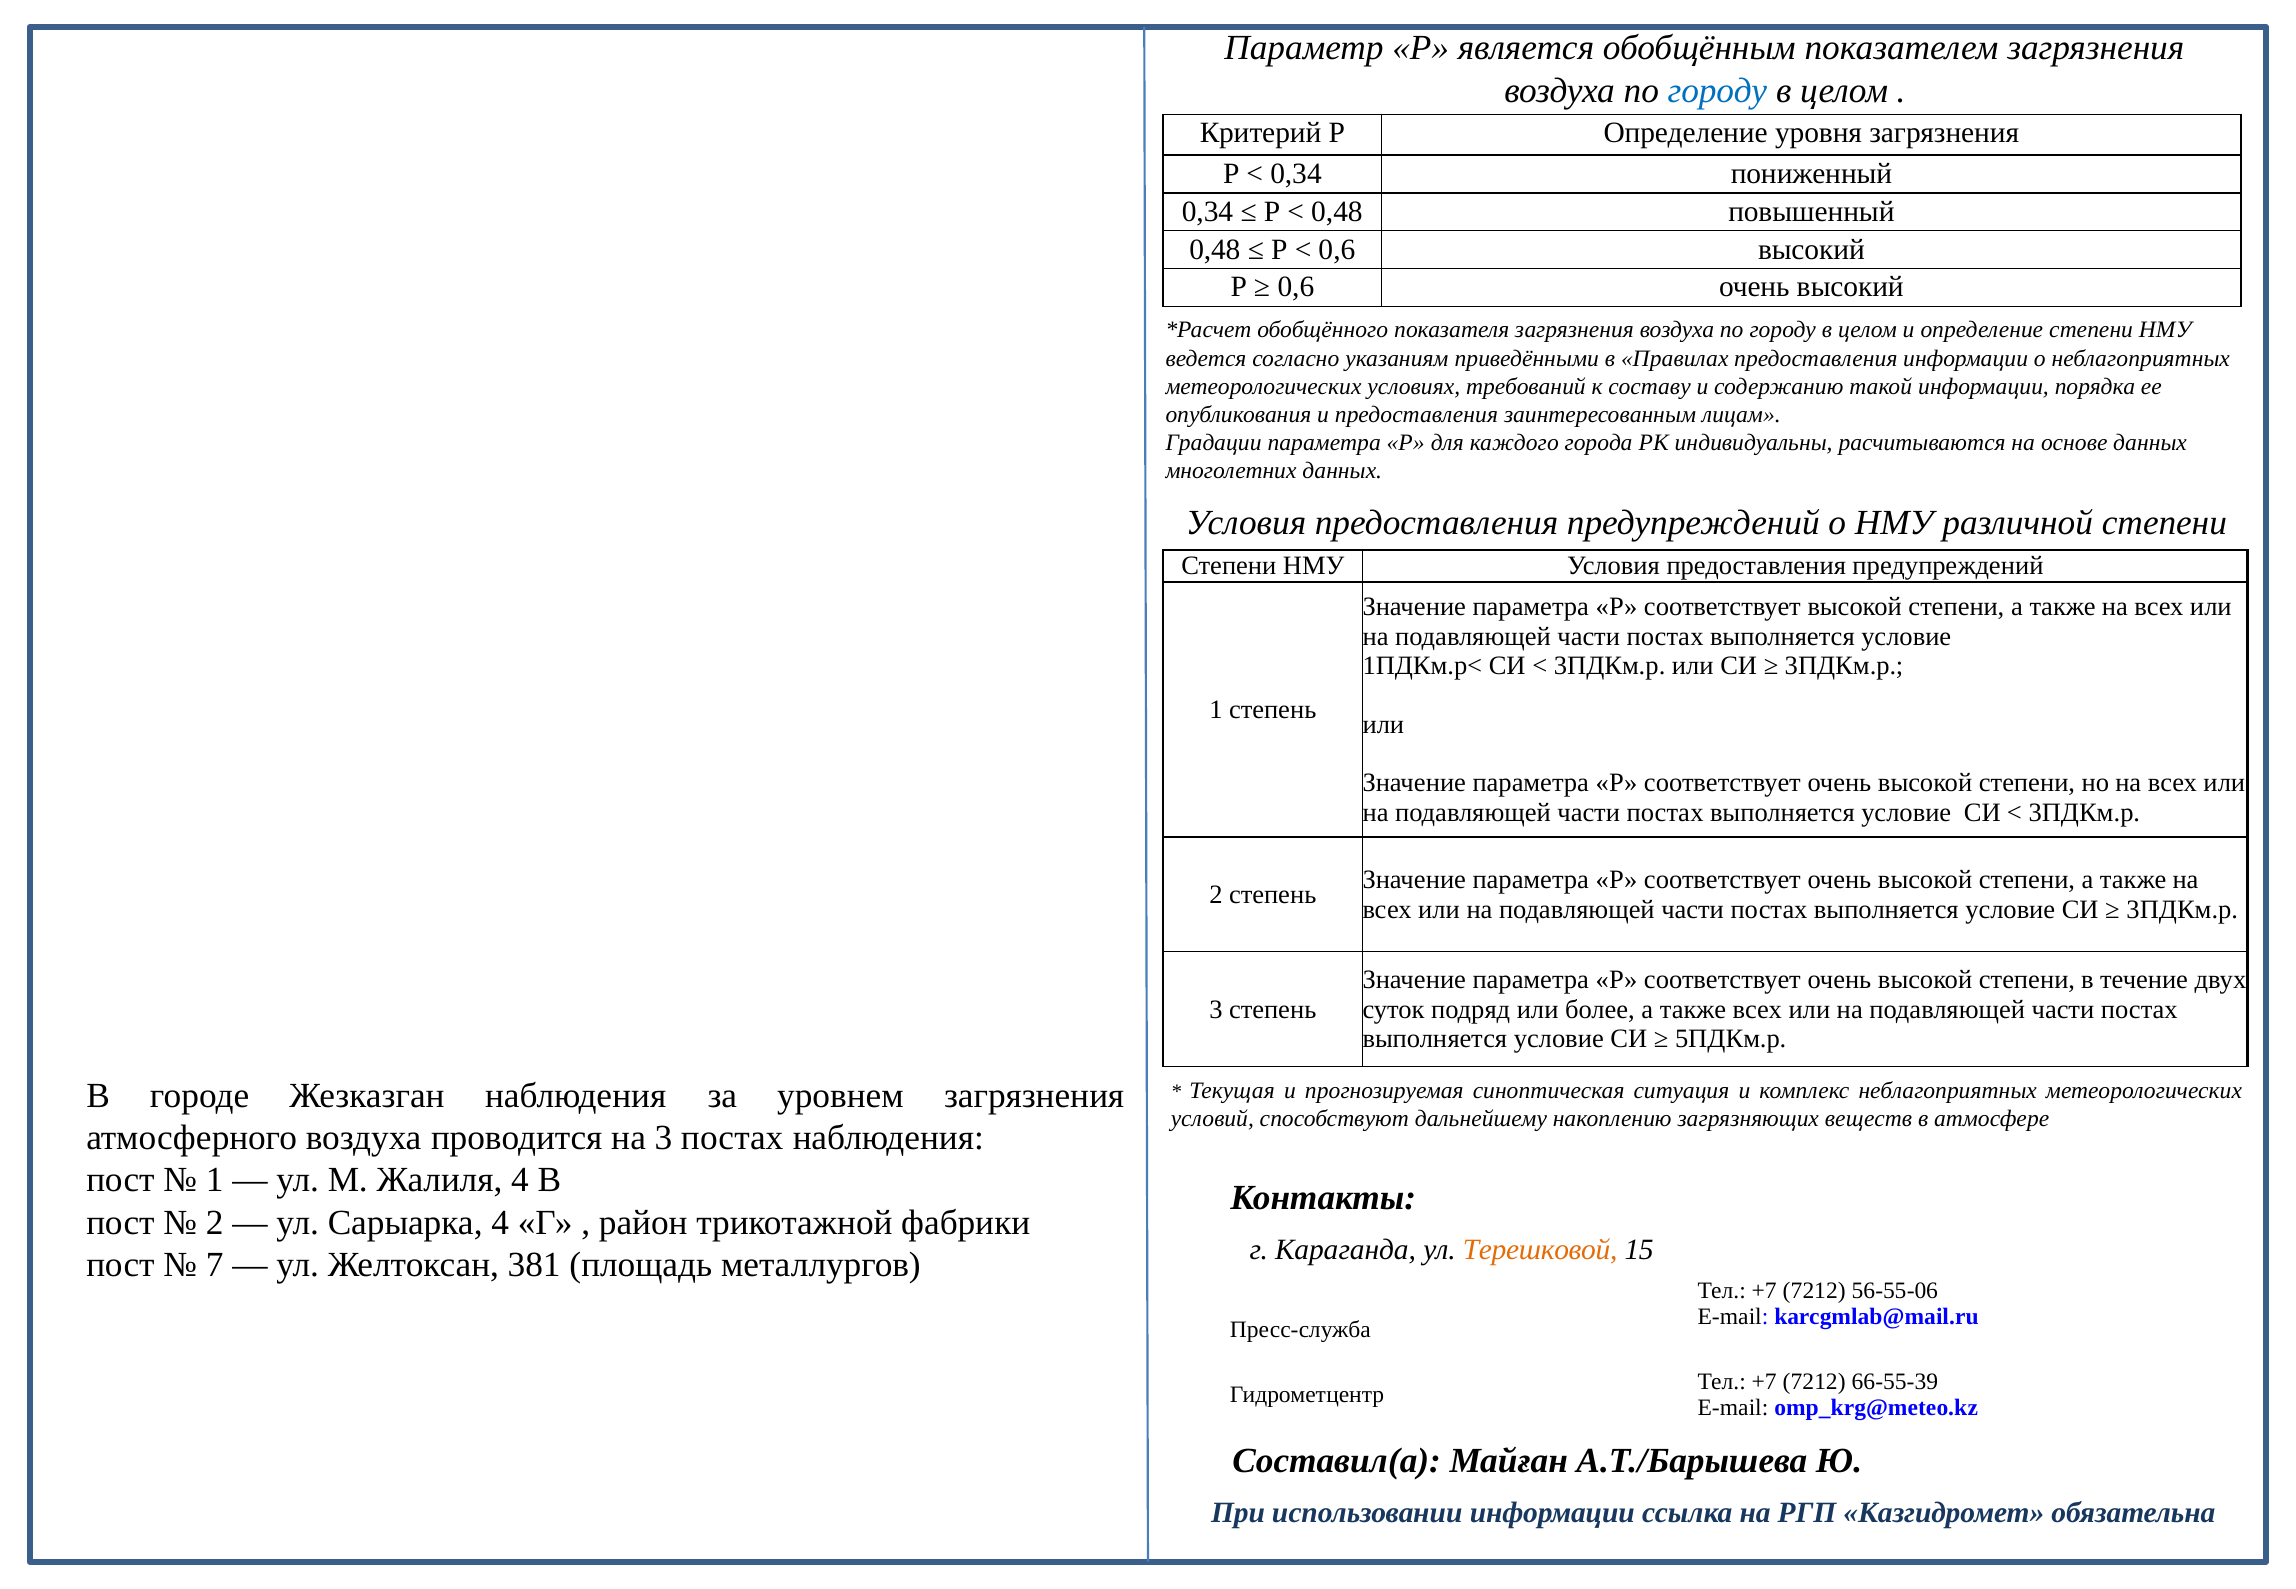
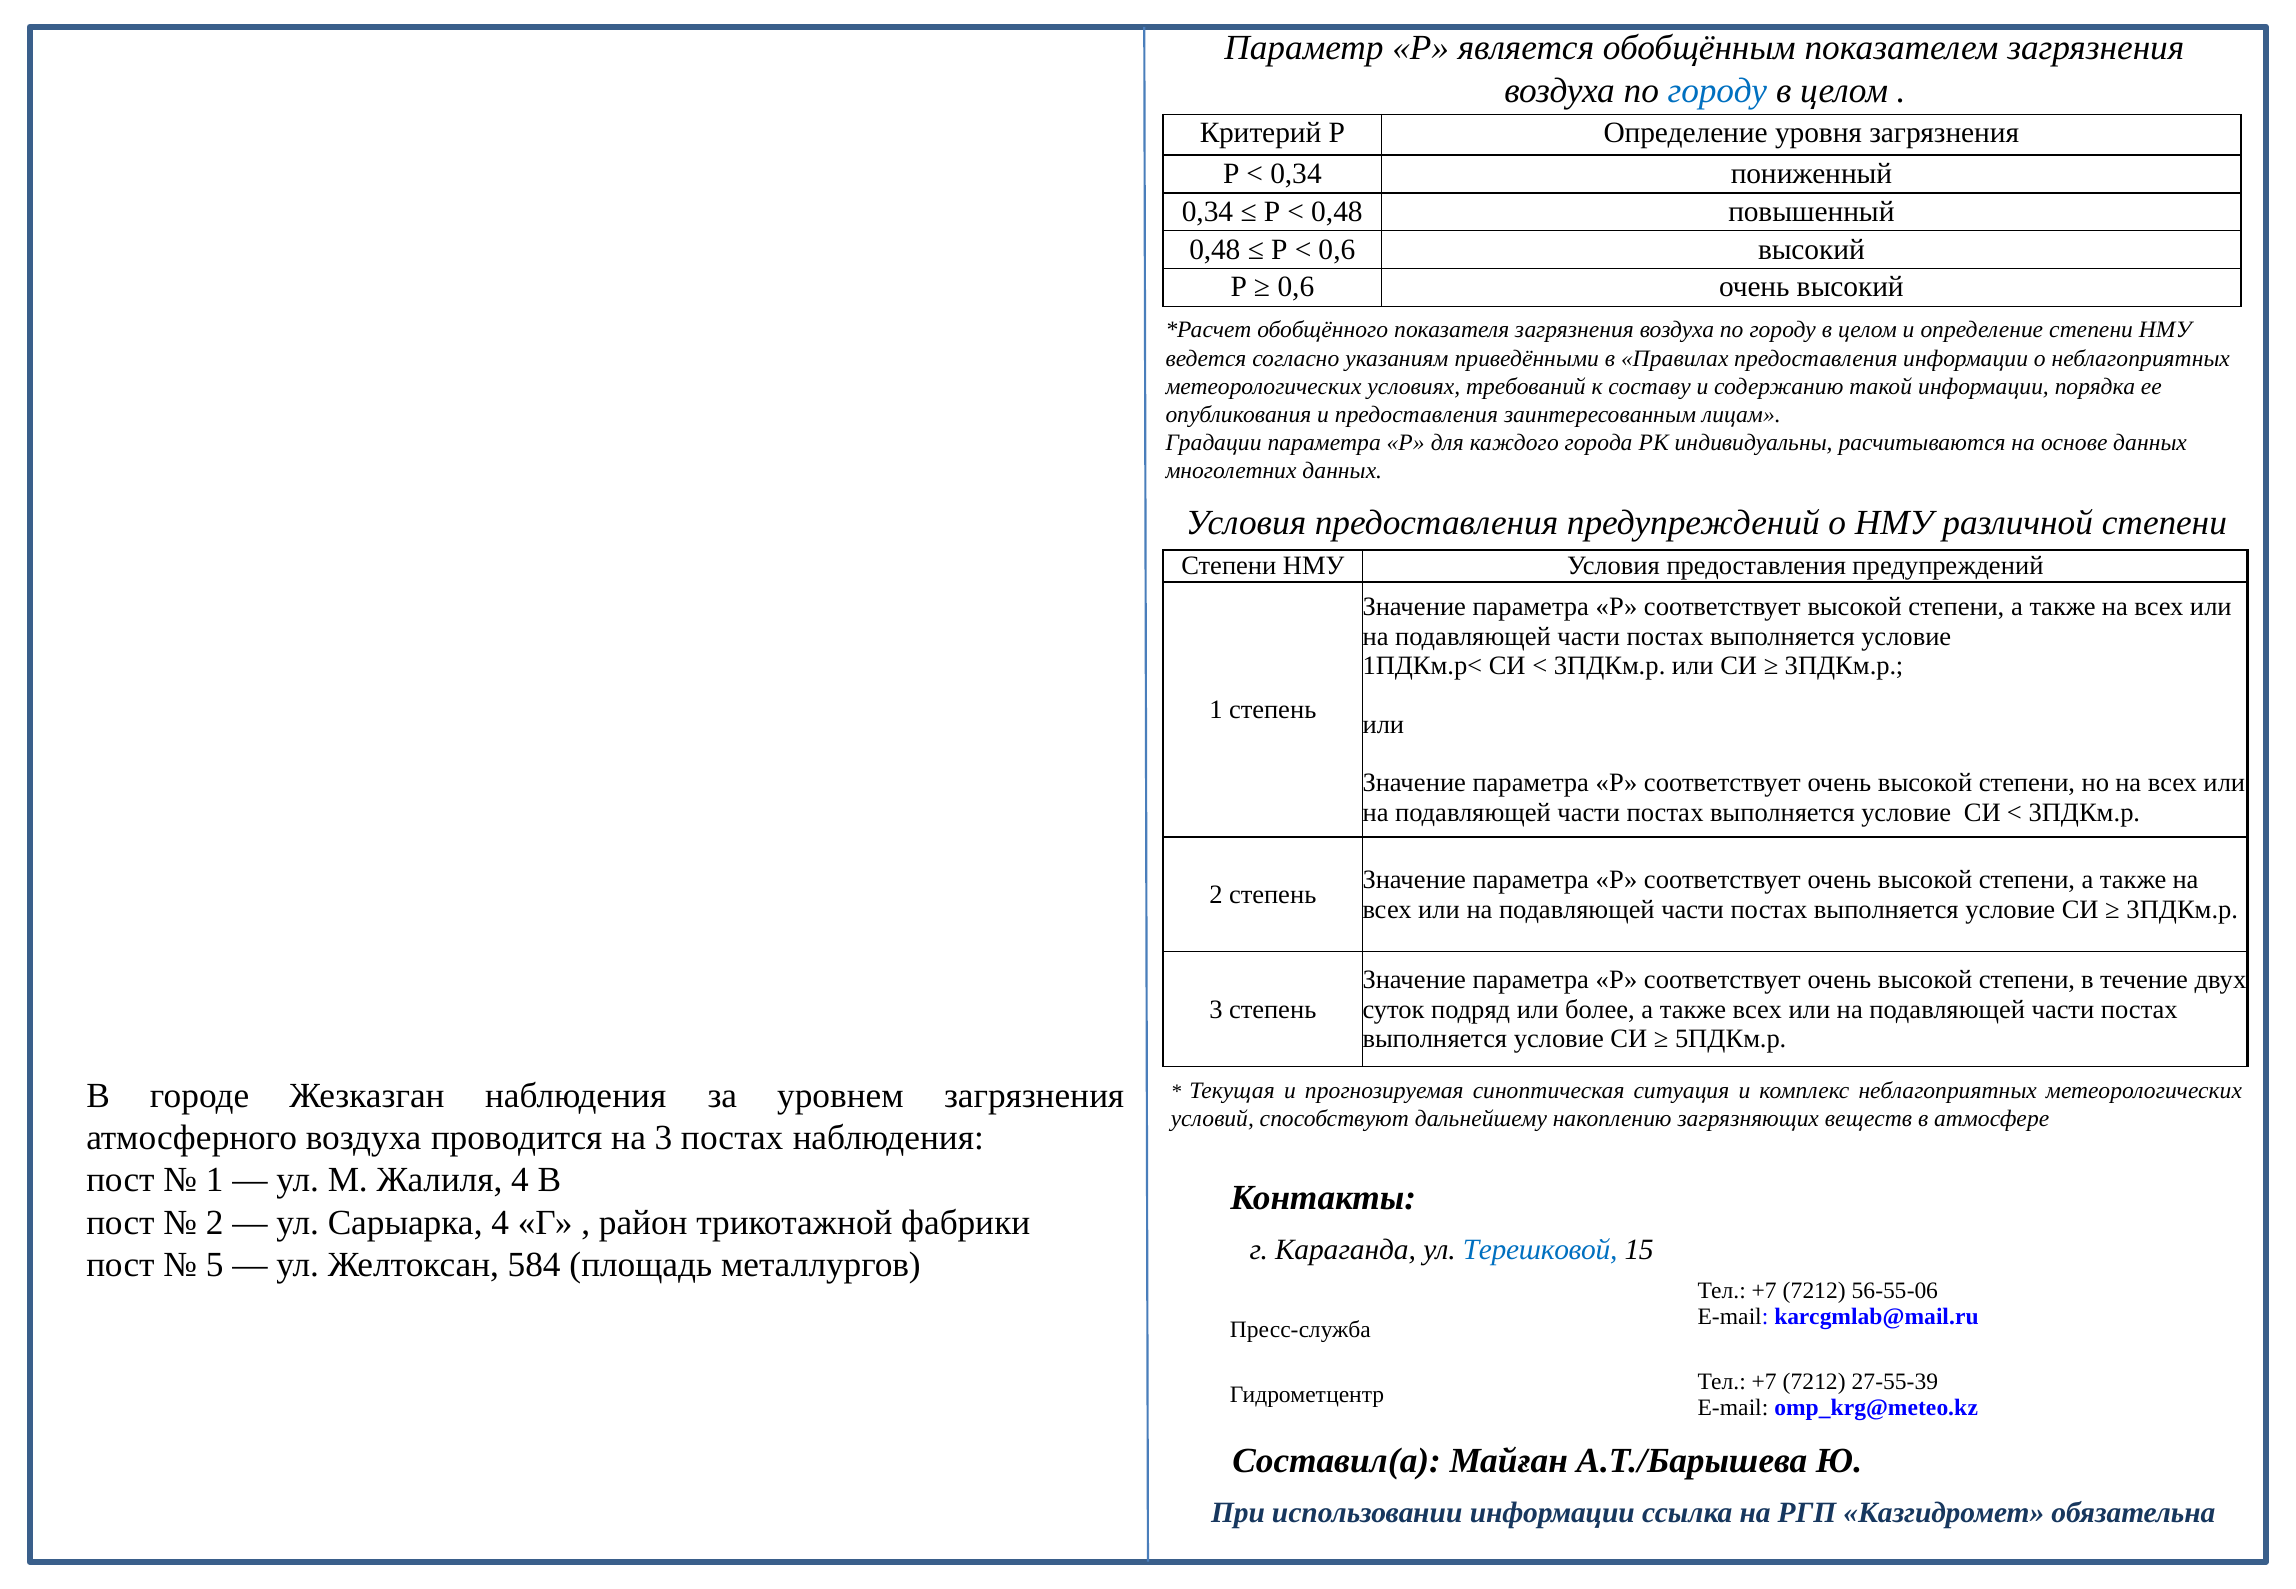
Терешковой colour: orange -> blue
7: 7 -> 5
381: 381 -> 584
66-55-39: 66-55-39 -> 27-55-39
